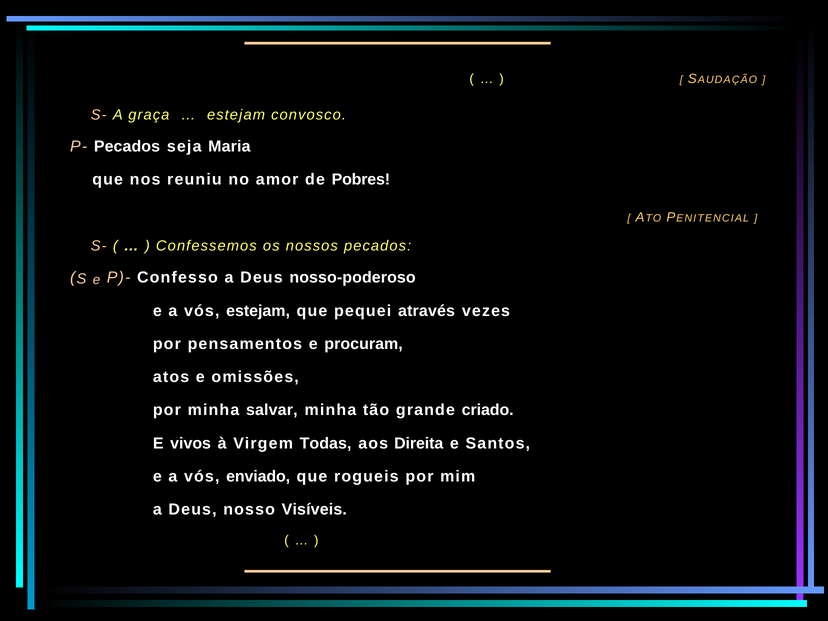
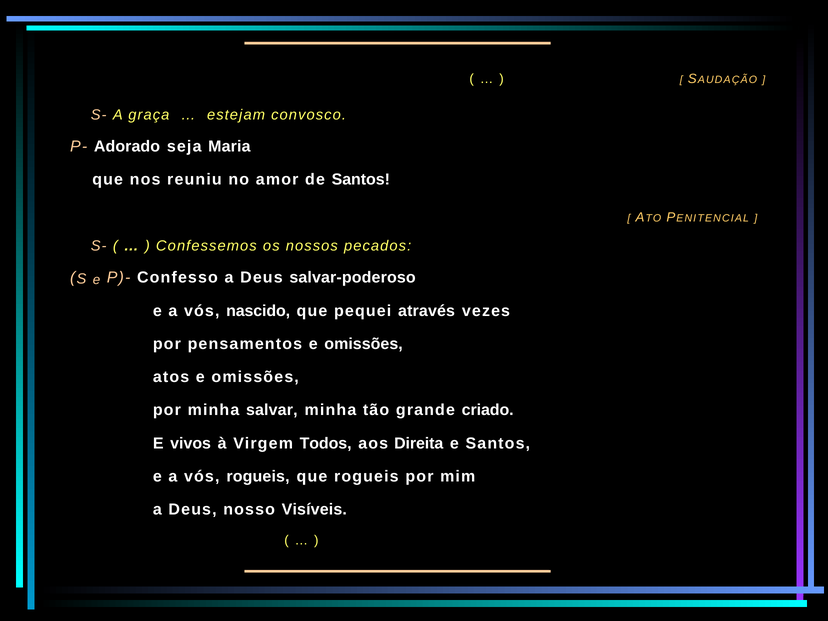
P- Pecados: Pecados -> Adorado
de Pobres: Pobres -> Santos
nosso-poderoso: nosso-poderoso -> salvar-poderoso
vós estejam: estejam -> nascido
pensamentos e procuram: procuram -> omissões
Todas: Todas -> Todos
vós enviado: enviado -> rogueis
